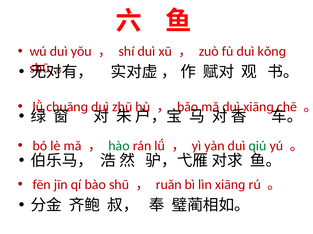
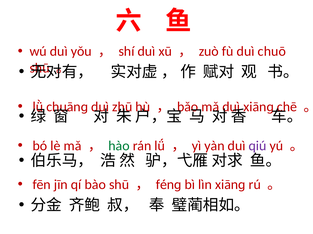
kǒnɡ: kǒnɡ -> chuō
qiú colour: green -> purple
ruǎn: ruǎn -> fénɡ
